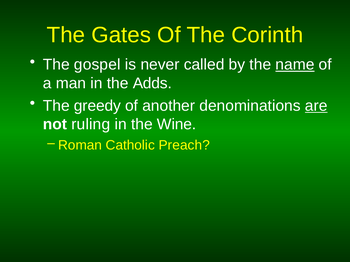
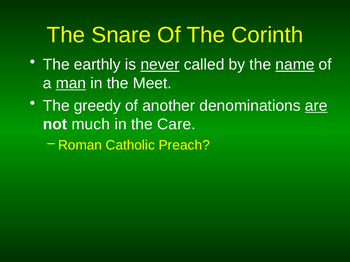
Gates: Gates -> Snare
gospel: gospel -> earthly
never underline: none -> present
man underline: none -> present
Adds: Adds -> Meet
ruling: ruling -> much
Wine: Wine -> Care
